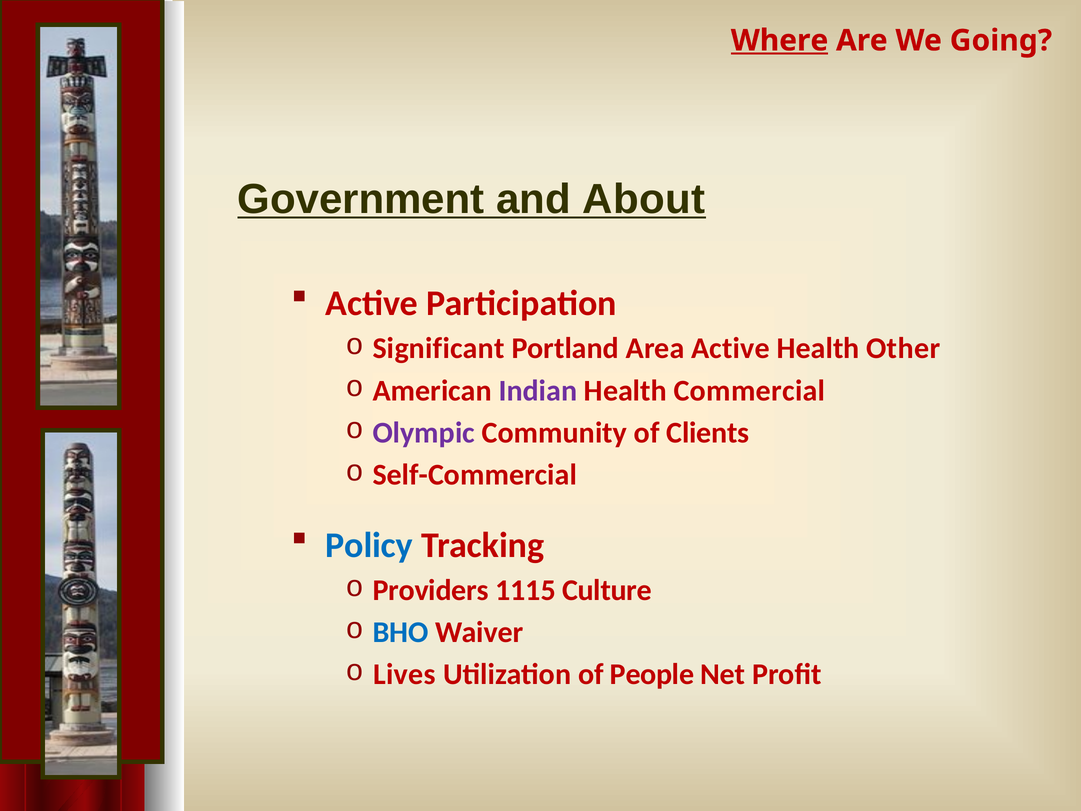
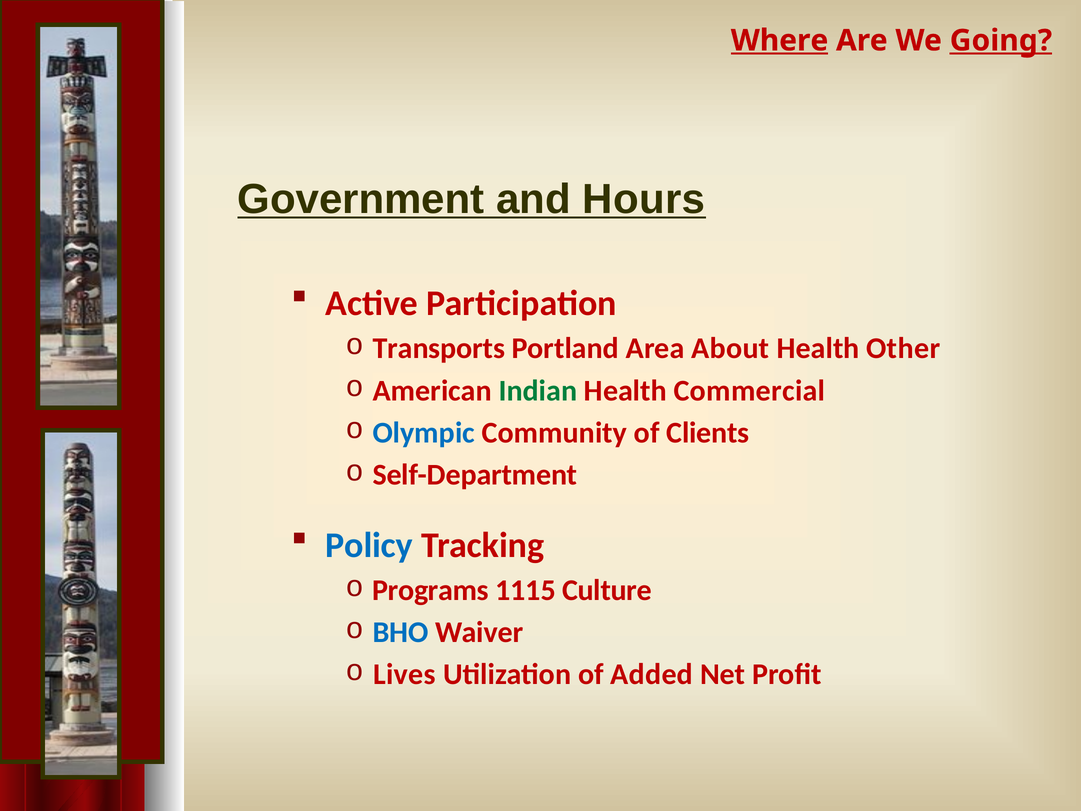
Going underline: none -> present
About: About -> Hours
Significant: Significant -> Transports
Area Active: Active -> About
Indian colour: purple -> green
Olympic colour: purple -> blue
Self-Commercial: Self-Commercial -> Self-Department
Providers: Providers -> Programs
People: People -> Added
